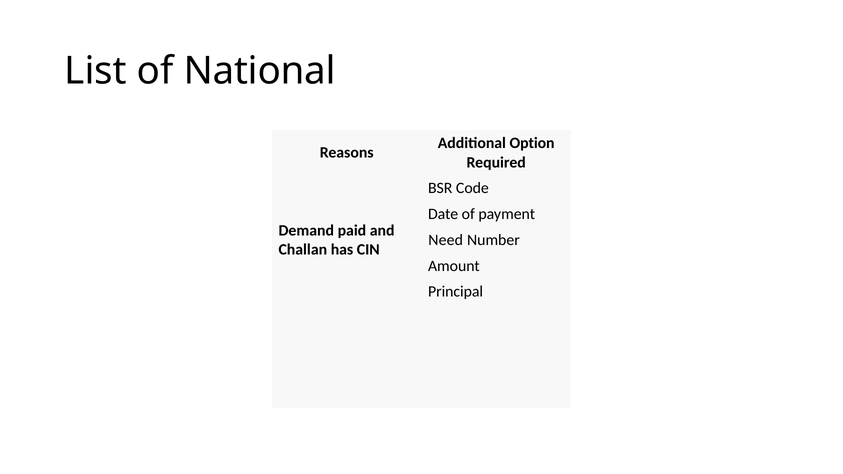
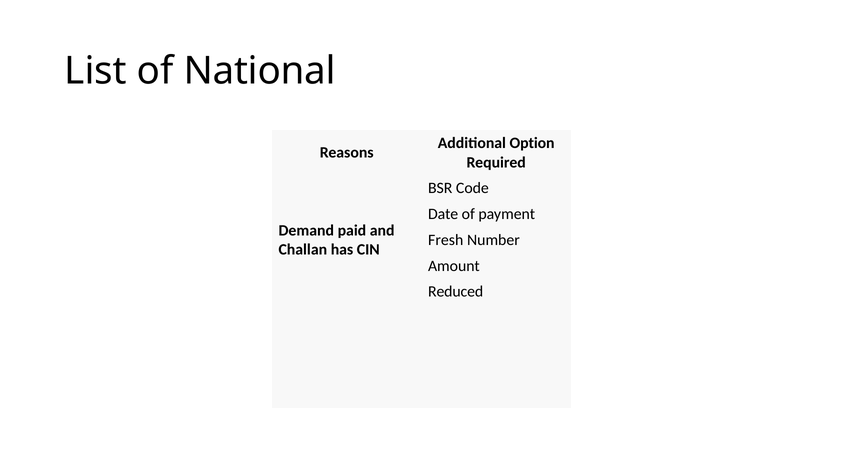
Need: Need -> Fresh
Principal: Principal -> Reduced
